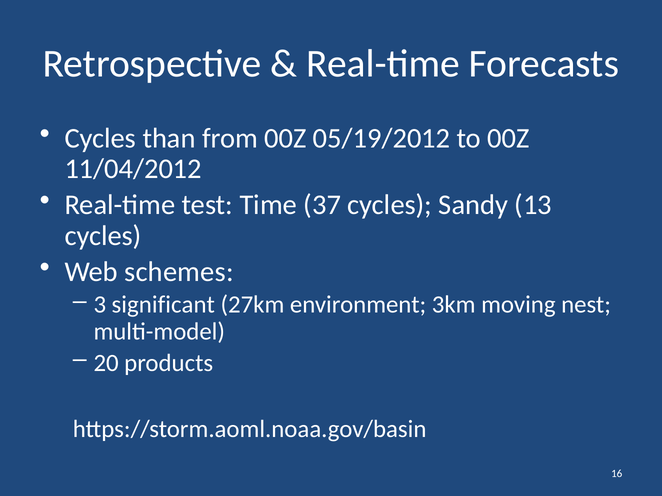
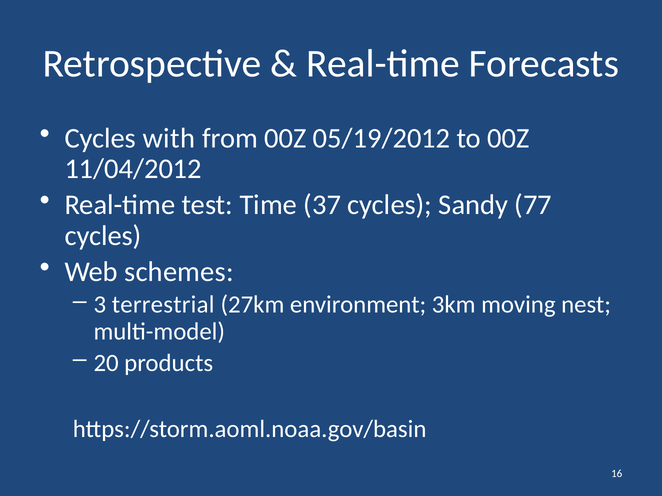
than: than -> with
13: 13 -> 77
significant: significant -> terrestrial
